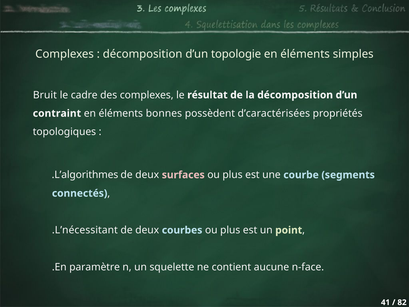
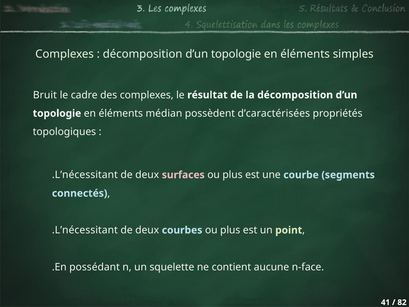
contraint at (57, 113): contraint -> topologie
bonnes: bonnes -> médian
.L’algorithmes at (85, 175): .L’algorithmes -> .L’nécessitant
paramètre: paramètre -> possédant
